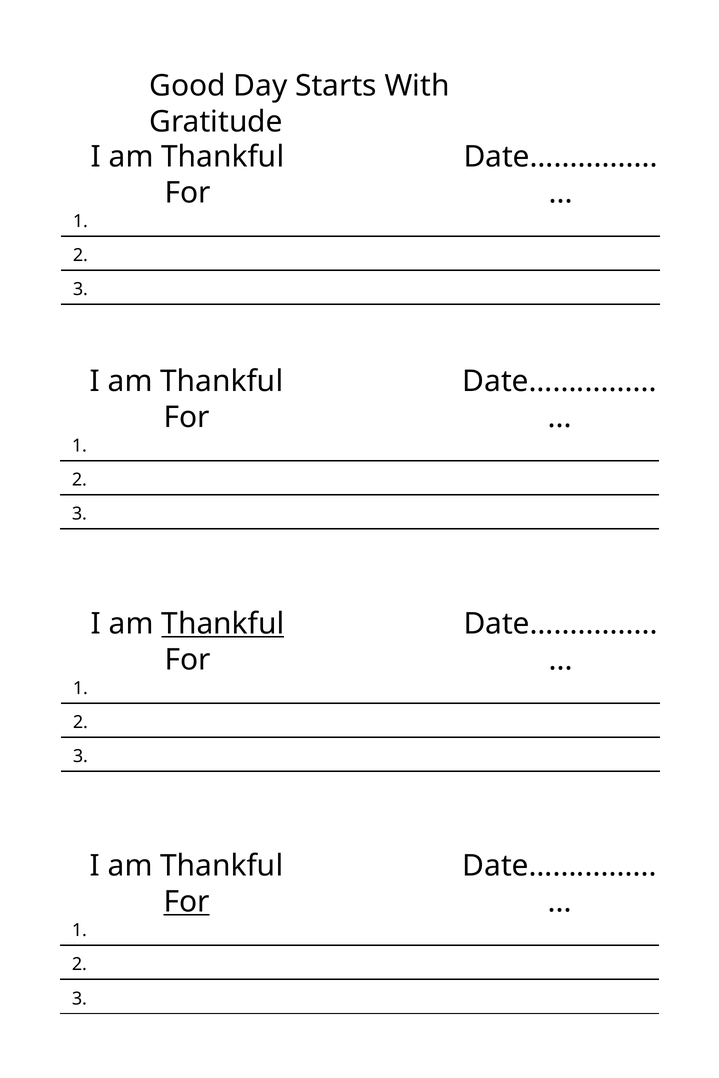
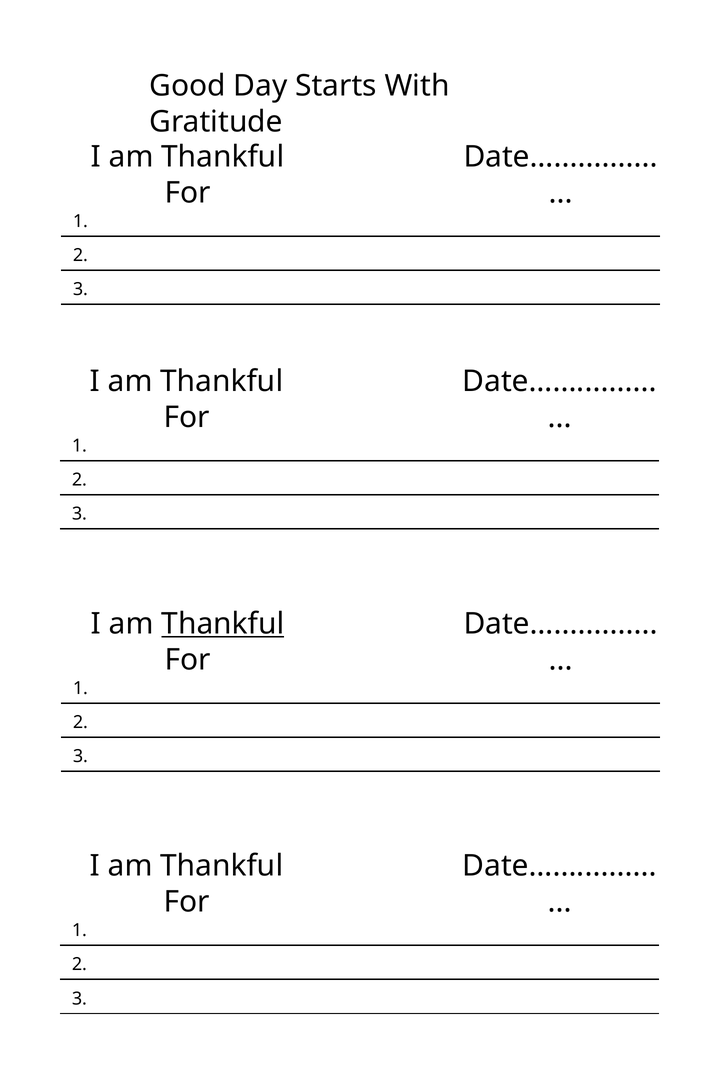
For at (187, 902) underline: present -> none
